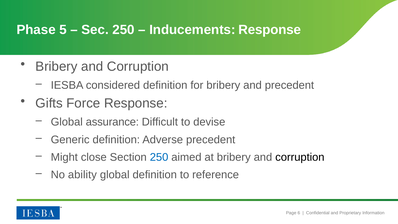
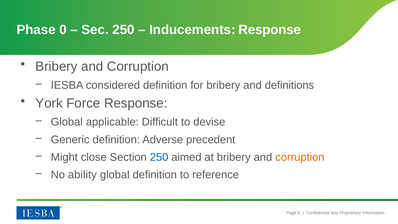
5: 5 -> 0
and precedent: precedent -> definitions
Gifts: Gifts -> York
assurance: assurance -> applicable
corruption at (300, 157) colour: black -> orange
